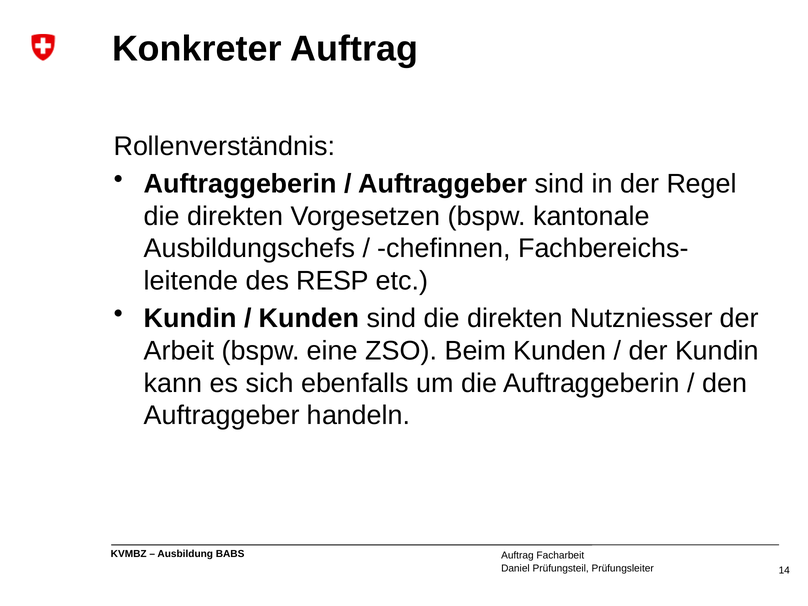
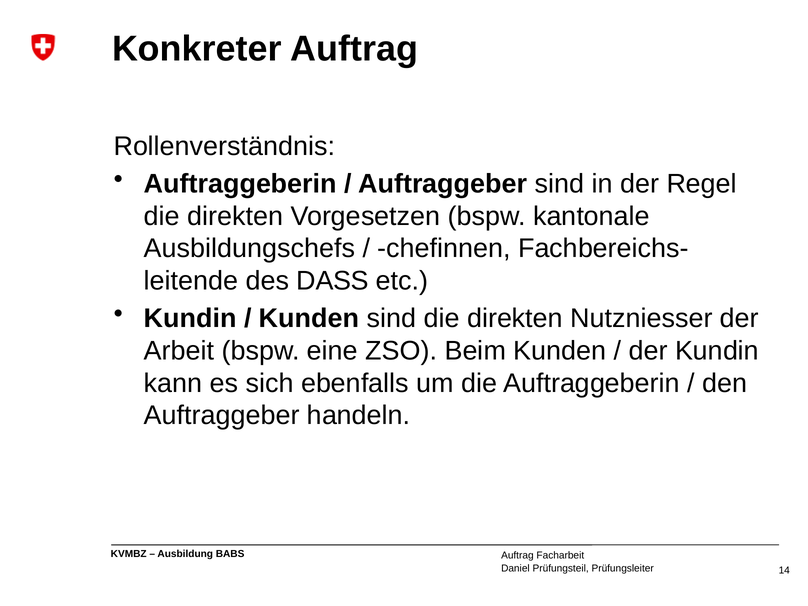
RESP: RESP -> DASS
